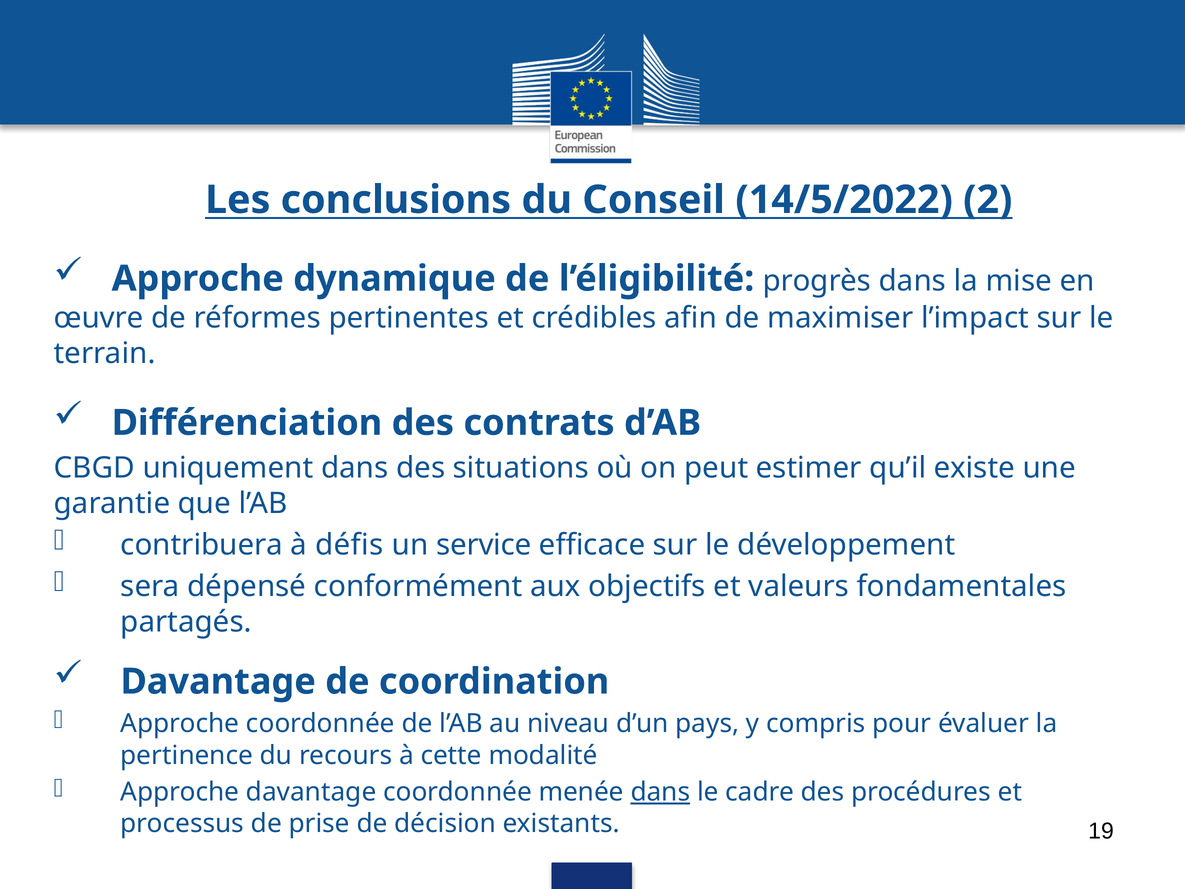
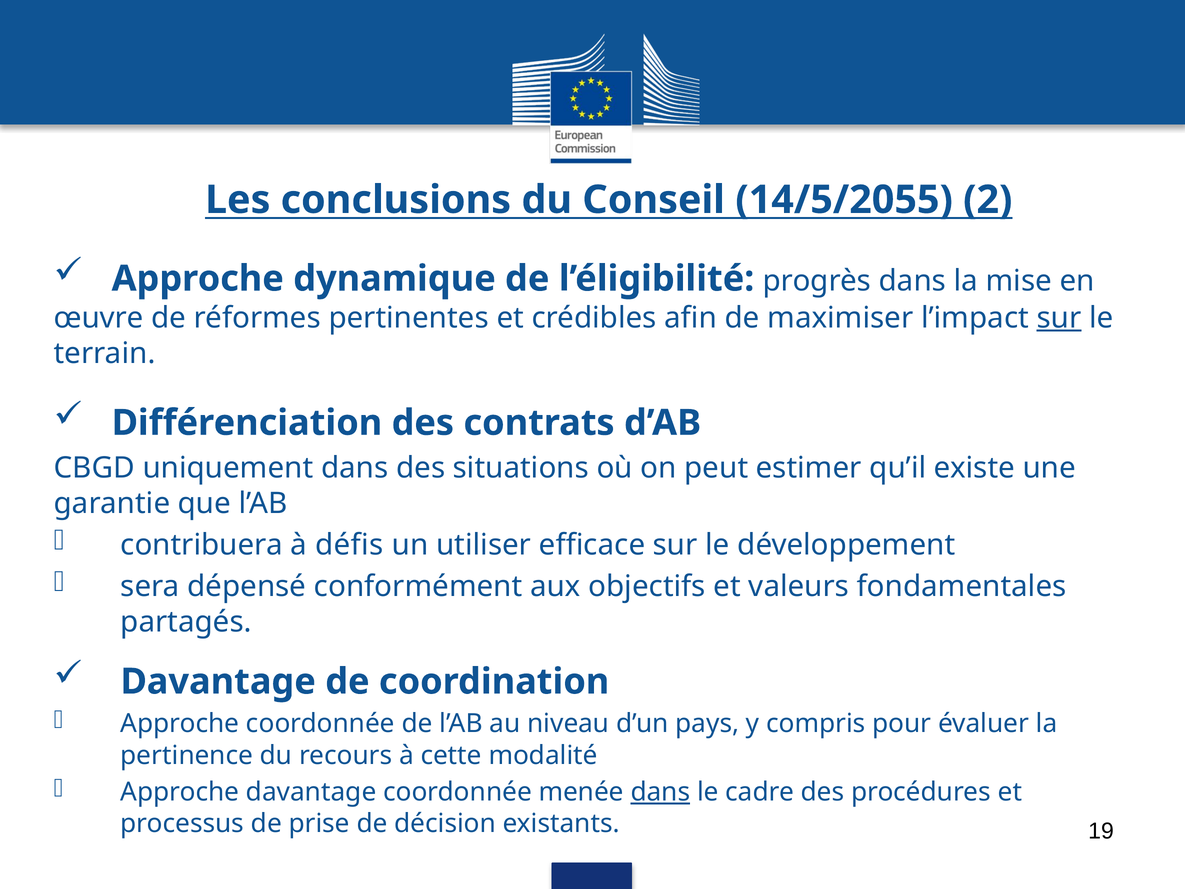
14/5/2022: 14/5/2022 -> 14/5/2055
sur at (1059, 318) underline: none -> present
service: service -> utiliser
